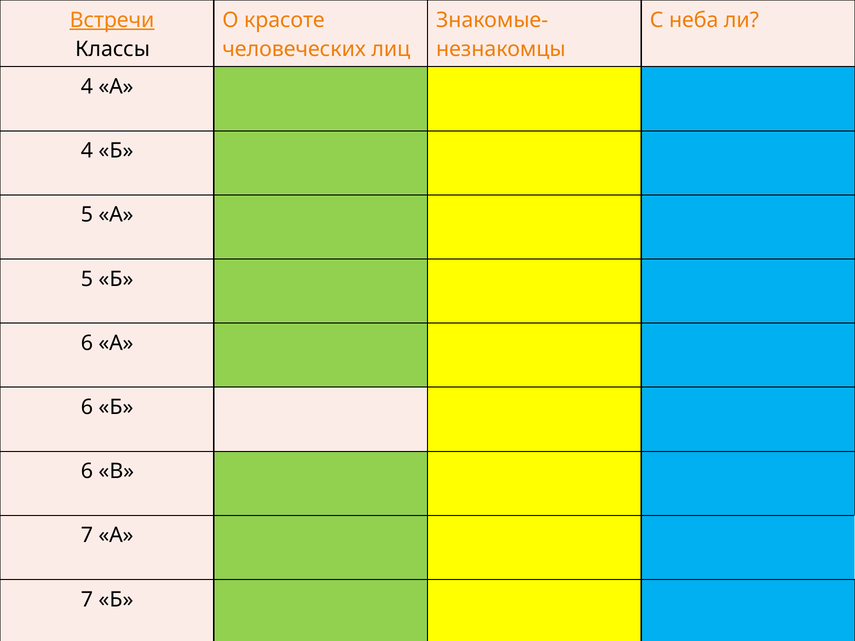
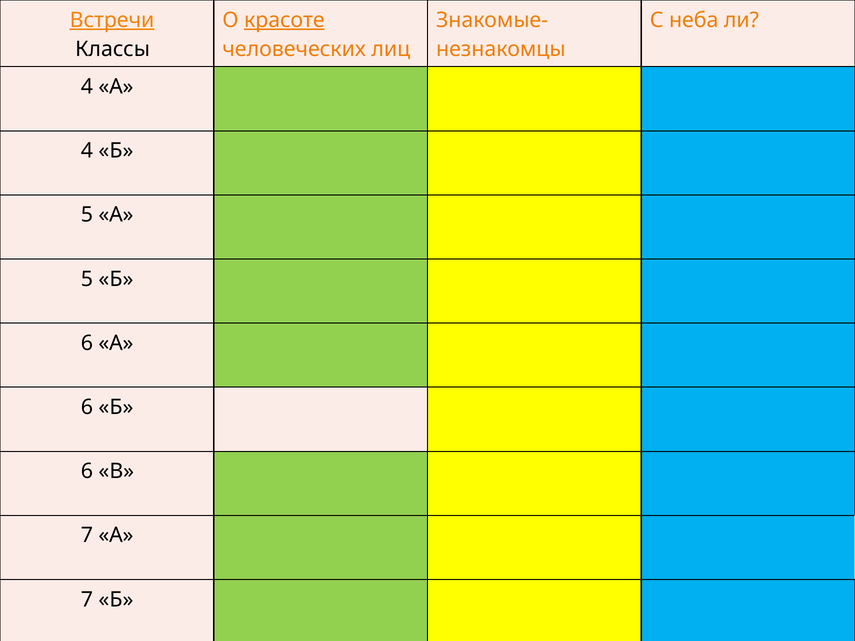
красоте underline: none -> present
